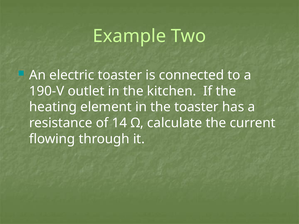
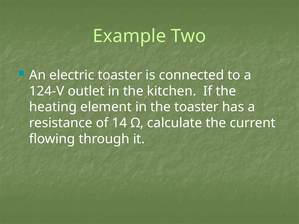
190-V: 190-V -> 124-V
